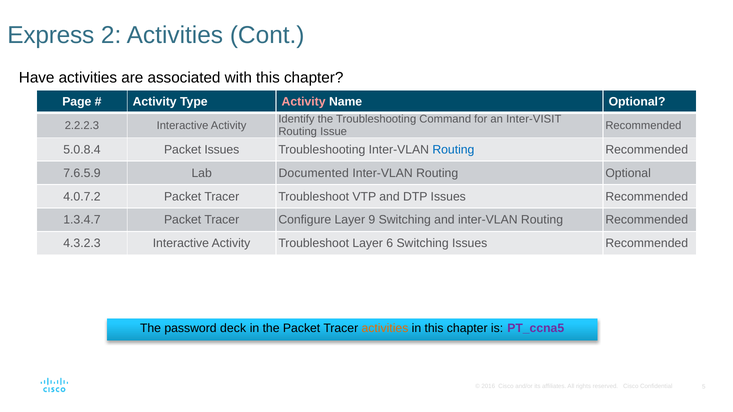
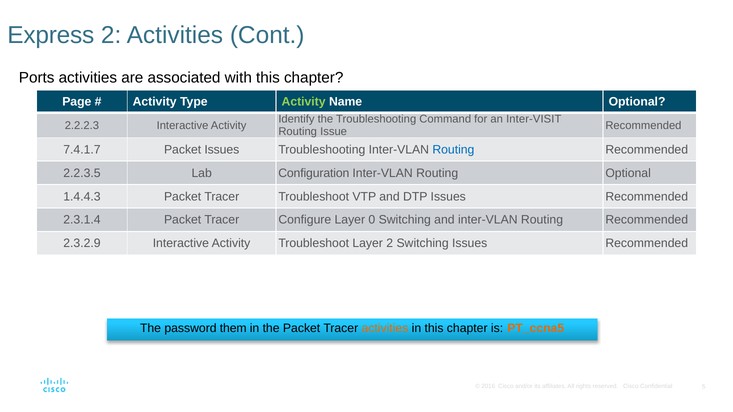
Have: Have -> Ports
Activity at (304, 102) colour: pink -> light green
5.0.8.4: 5.0.8.4 -> 7.4.1.7
7.6.5.9: 7.6.5.9 -> 2.2.3.5
Documented: Documented -> Configuration
4.0.7.2: 4.0.7.2 -> 1.4.4.3
1.3.4.7: 1.3.4.7 -> 2.3.1.4
9: 9 -> 0
4.3.2.3: 4.3.2.3 -> 2.3.2.9
Layer 6: 6 -> 2
deck: deck -> them
PT_ccna5 colour: purple -> orange
